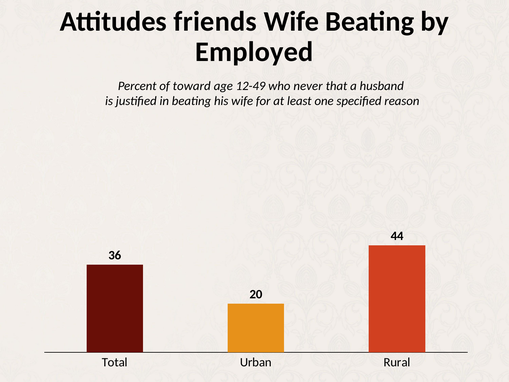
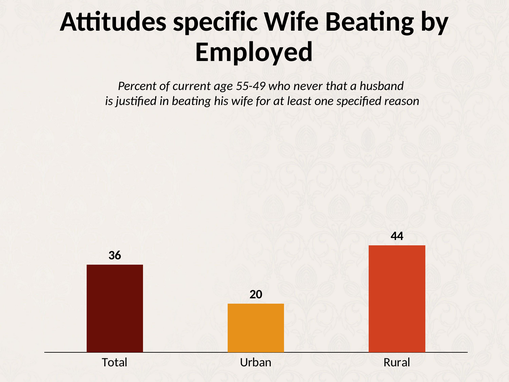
friends: friends -> specific
toward: toward -> current
12-49: 12-49 -> 55-49
